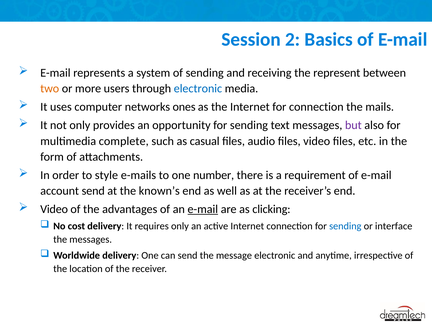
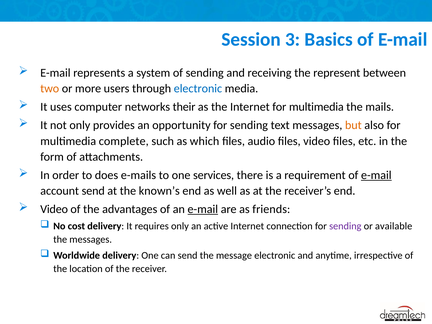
2: 2 -> 3
ones: ones -> their
Internet for connection: connection -> multimedia
but colour: purple -> orange
casual: casual -> which
style: style -> does
number: number -> services
e-mail at (376, 175) underline: none -> present
clicking: clicking -> friends
sending at (345, 226) colour: blue -> purple
interface: interface -> available
